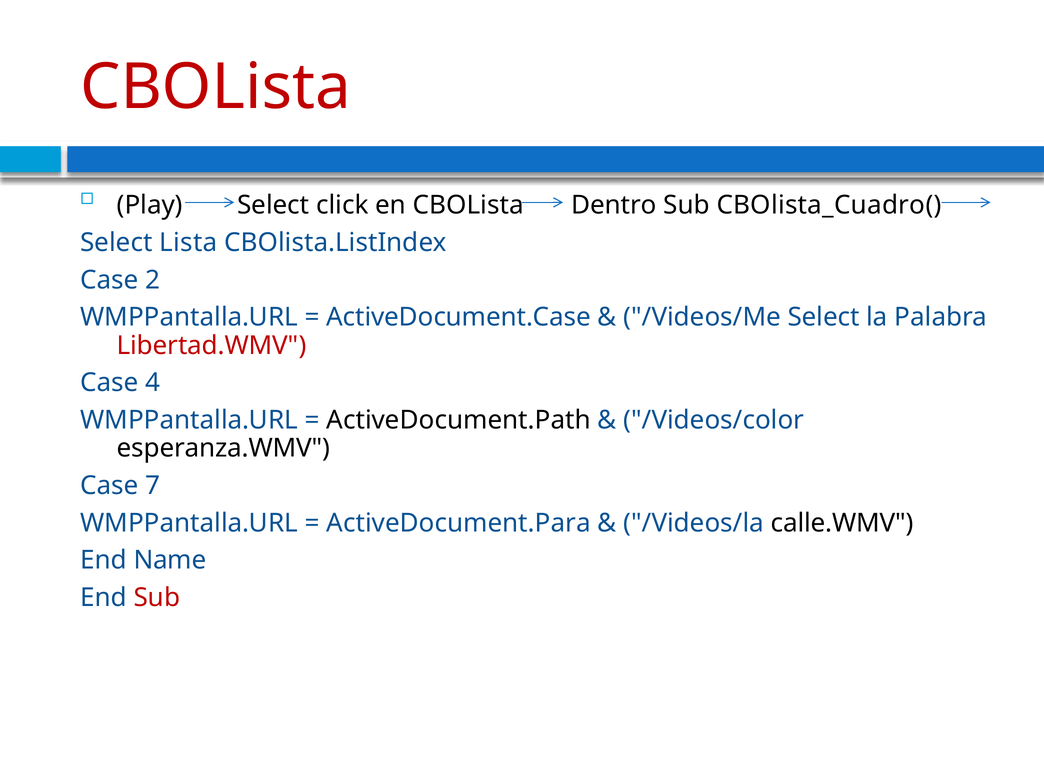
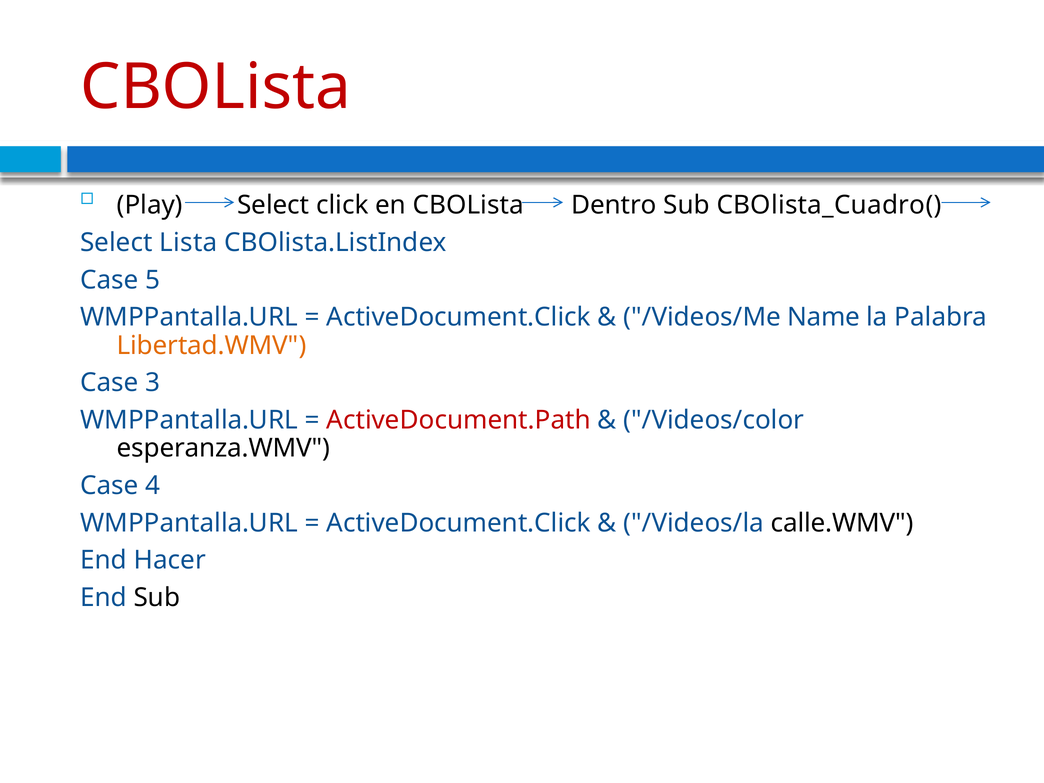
2: 2 -> 5
ActiveDocument.Case at (459, 317): ActiveDocument.Case -> ActiveDocument.Click
/Videos/Me Select: Select -> Name
Libertad.WMV colour: red -> orange
4: 4 -> 3
ActiveDocument.Path colour: black -> red
7: 7 -> 4
ActiveDocument.Para at (459, 523): ActiveDocument.Para -> ActiveDocument.Click
Name: Name -> Hacer
Sub at (157, 598) colour: red -> black
